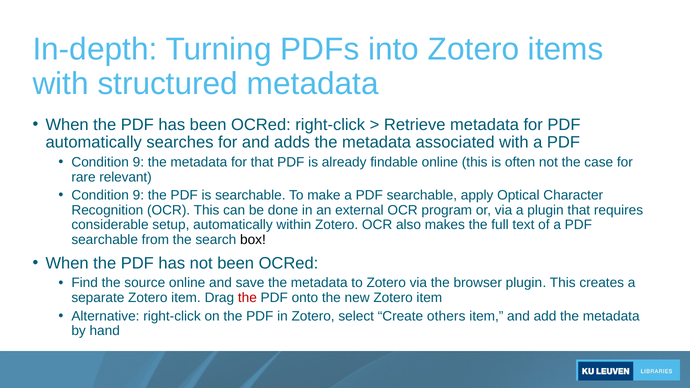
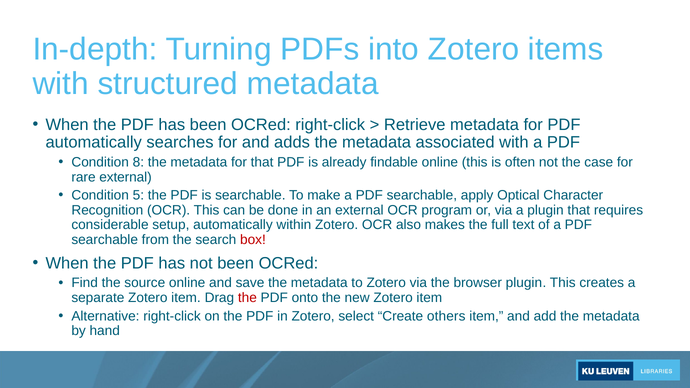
9 at (138, 162): 9 -> 8
rare relevant: relevant -> external
9 at (138, 195): 9 -> 5
box colour: black -> red
